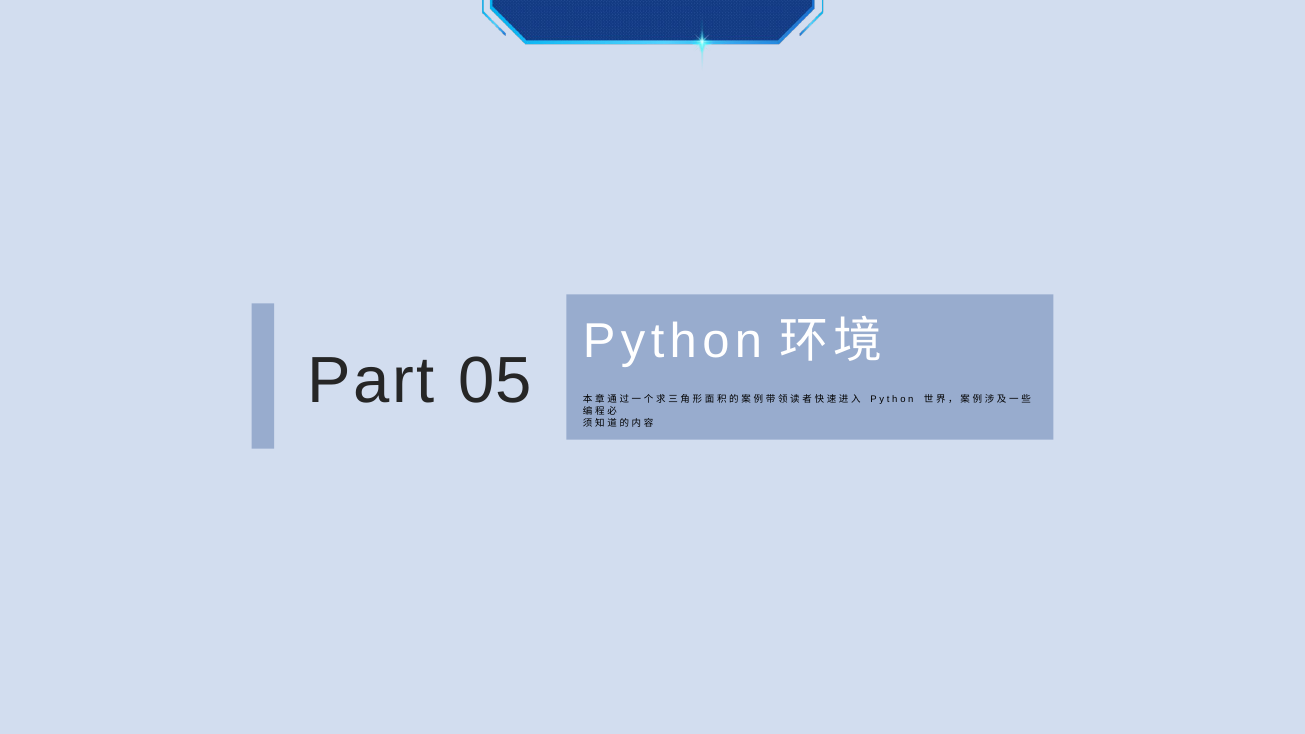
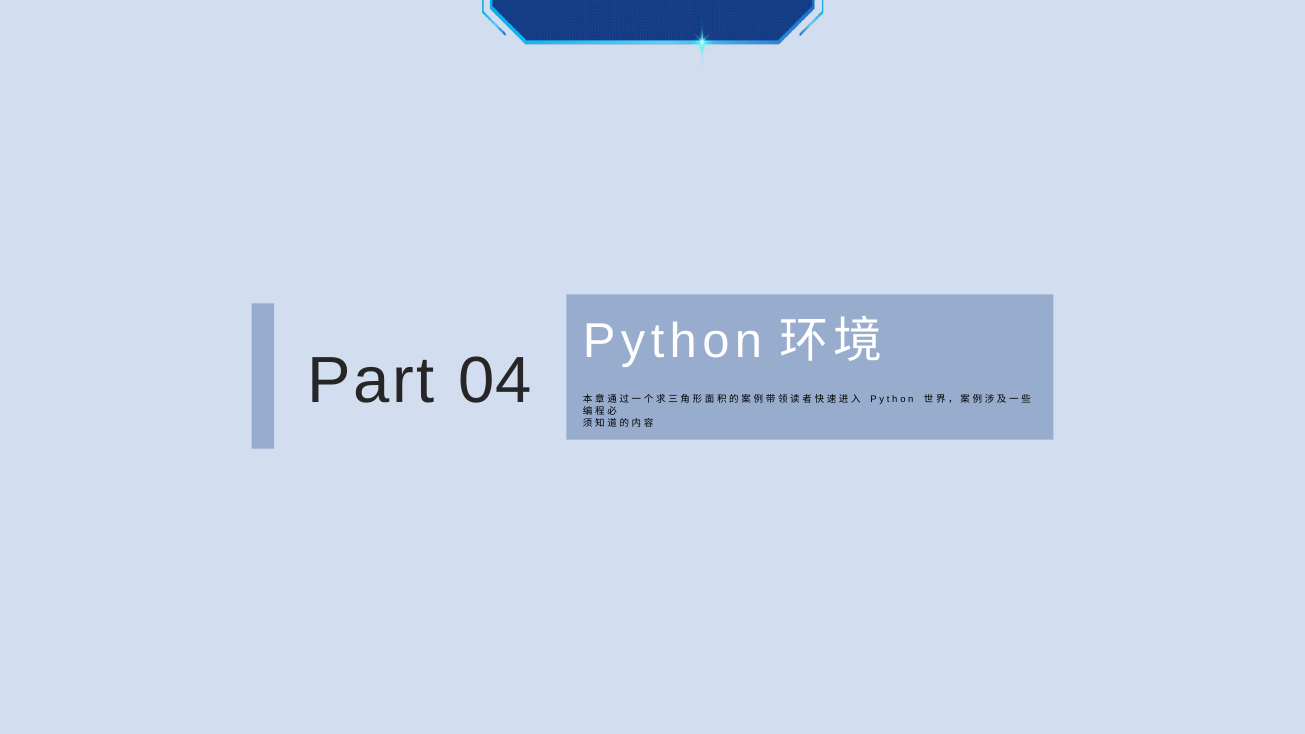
05: 05 -> 04
